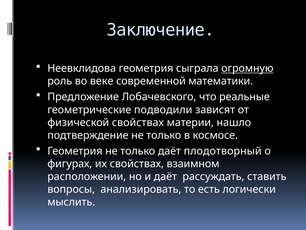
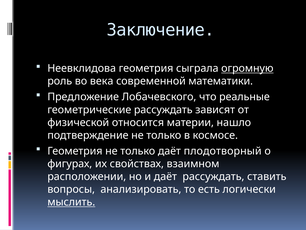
веке: веке -> века
геометрические подводили: подводили -> рассуждать
физической свойствах: свойствах -> относится
мыслить underline: none -> present
